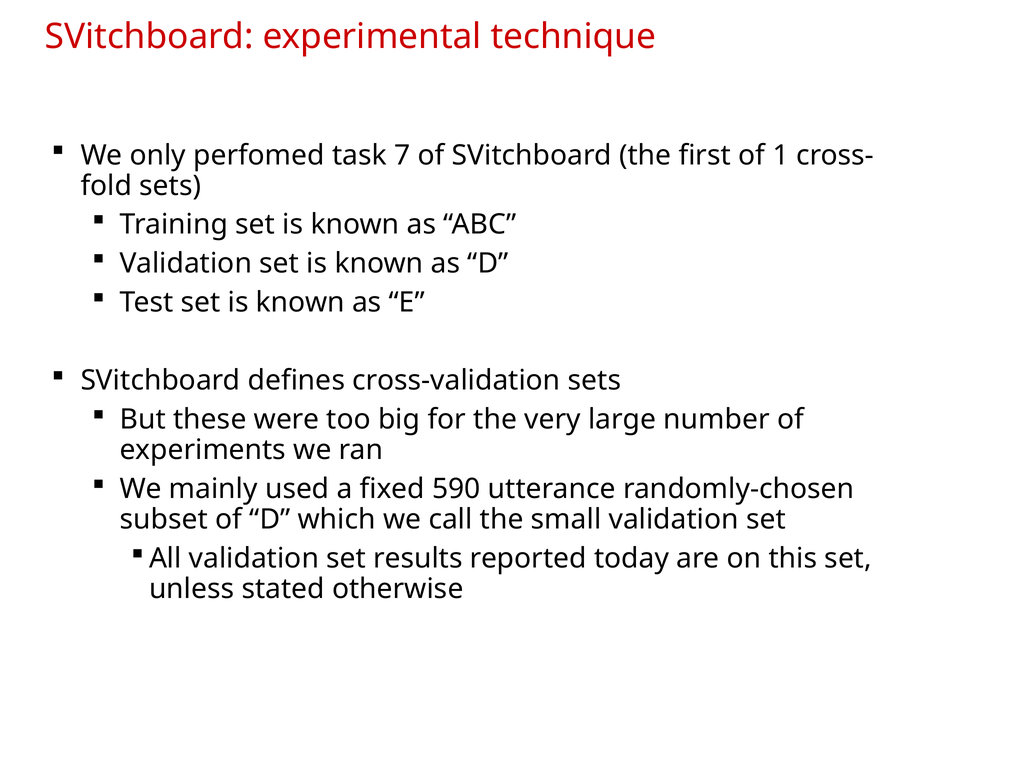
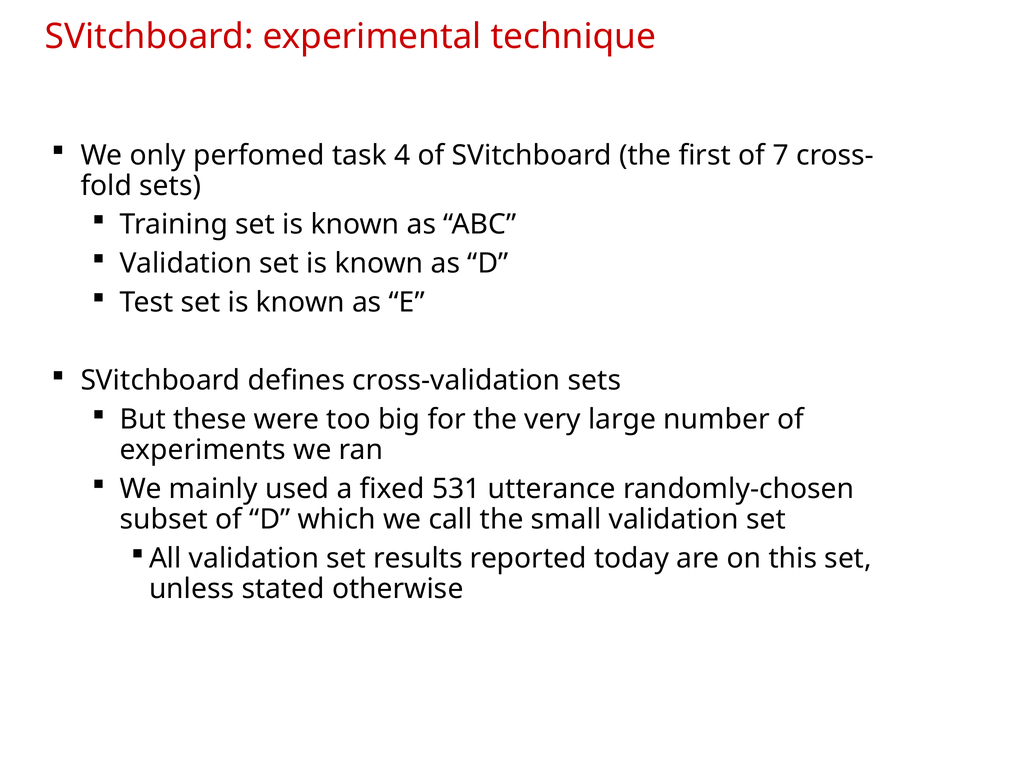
7: 7 -> 4
1: 1 -> 7
590: 590 -> 531
